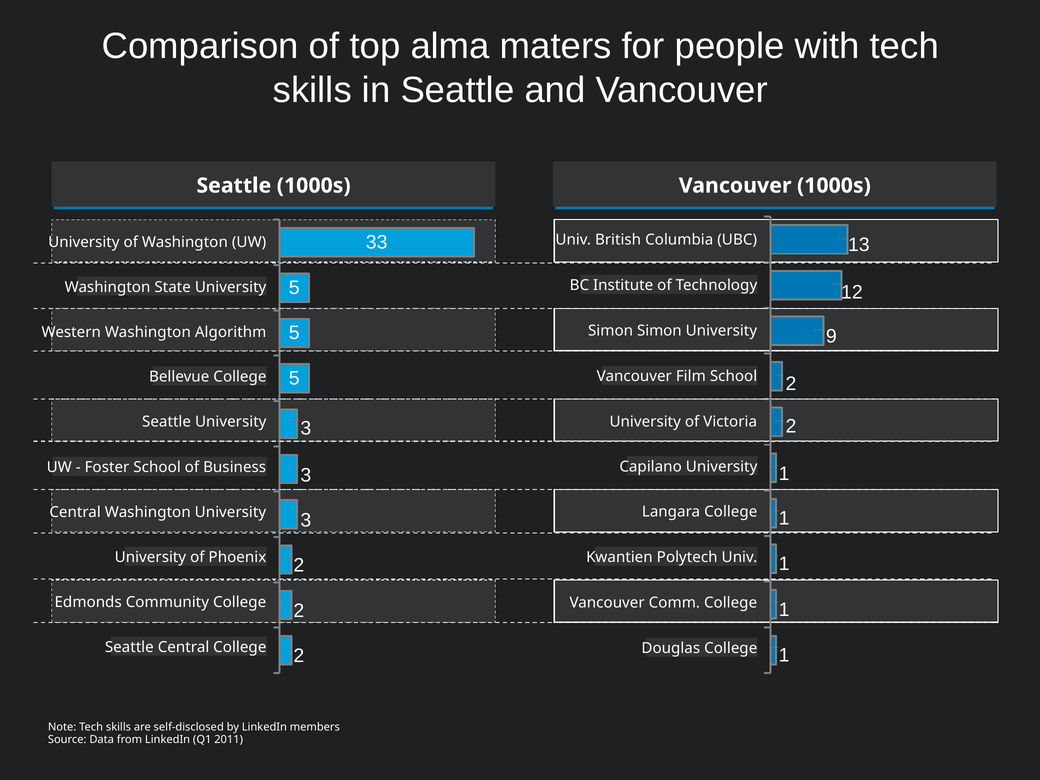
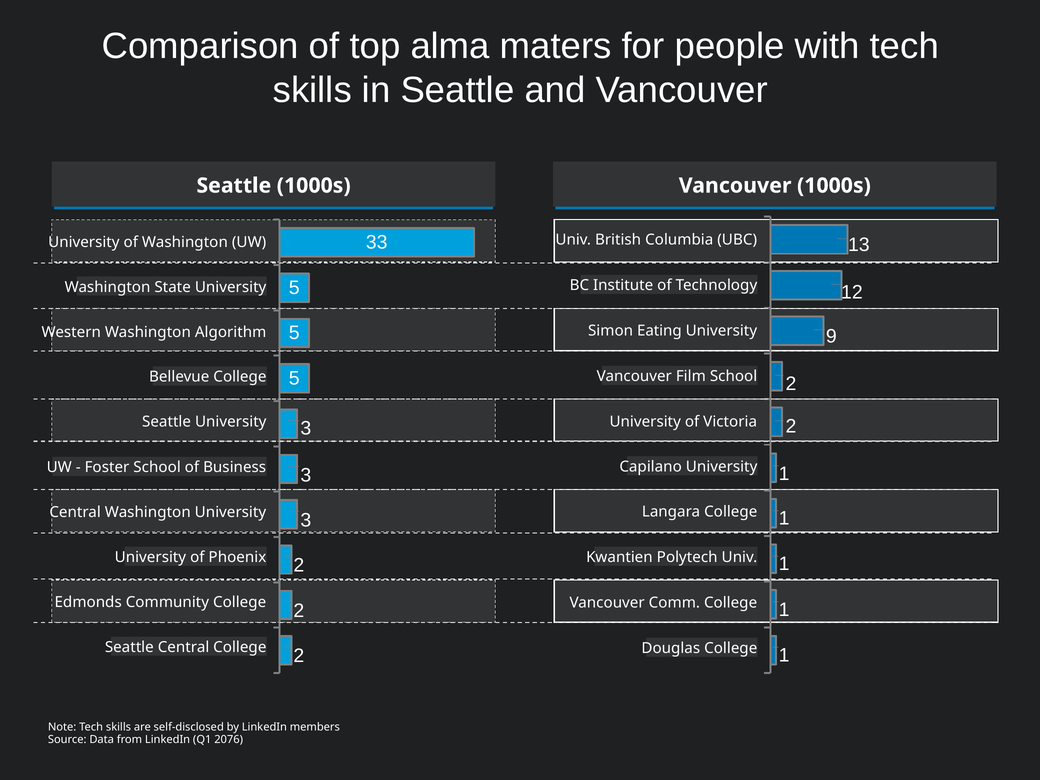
Simon Simon: Simon -> Eating
2011: 2011 -> 2076
